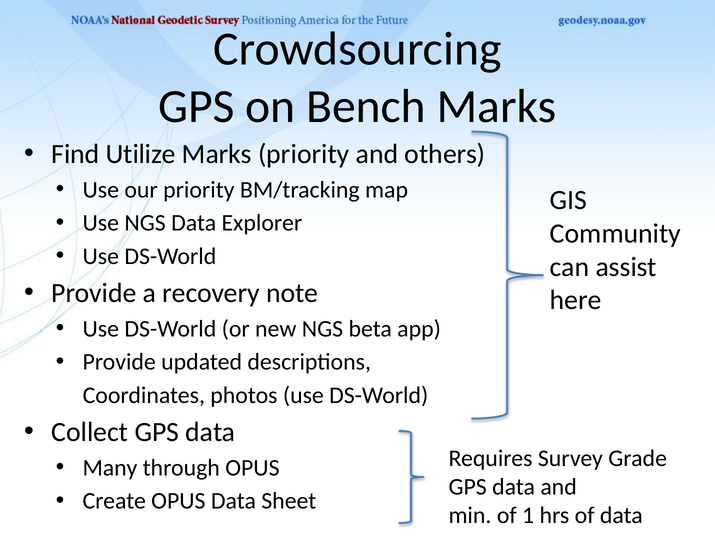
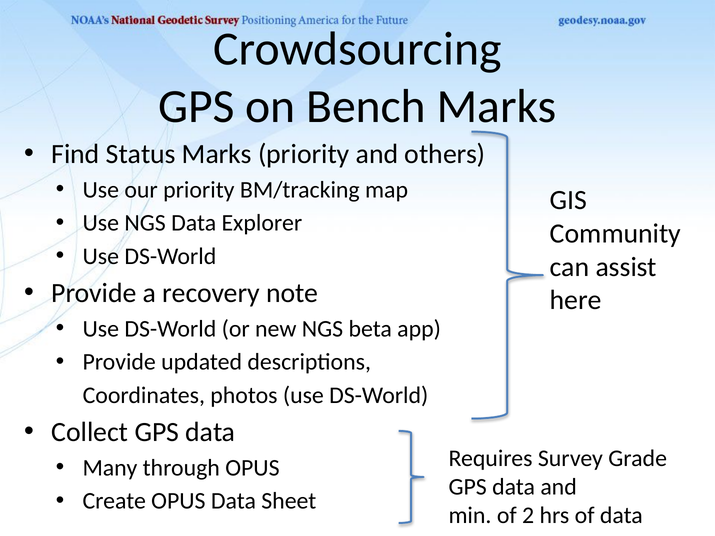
Utilize: Utilize -> Status
1: 1 -> 2
